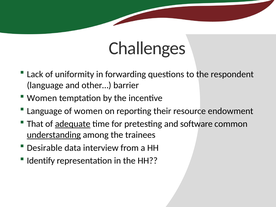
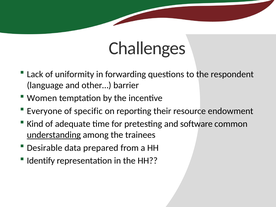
Language at (45, 111): Language -> Everyone
of women: women -> specific
That: That -> Kind
adequate underline: present -> none
interview: interview -> prepared
